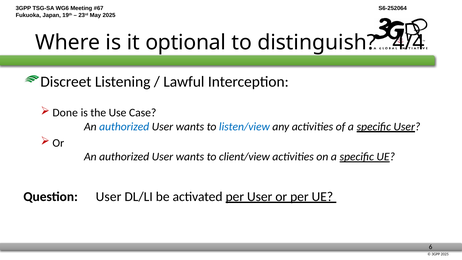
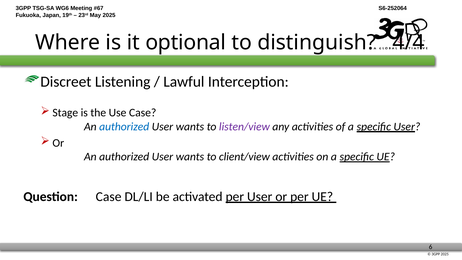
Done: Done -> Stage
listen/view colour: blue -> purple
Question User: User -> Case
